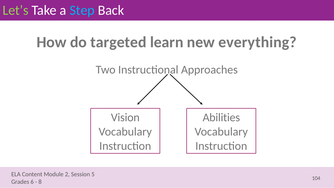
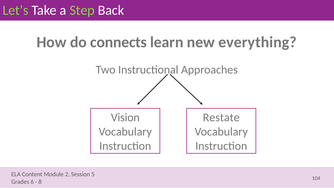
Step colour: light blue -> light green
targeted: targeted -> connects
Abilities: Abilities -> Restate
